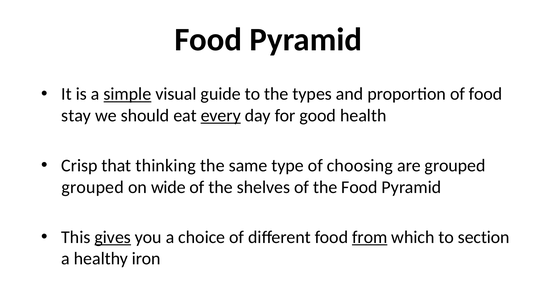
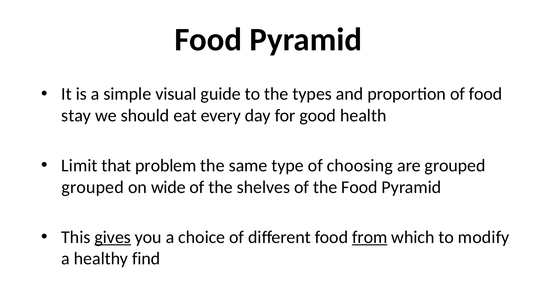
simple underline: present -> none
every underline: present -> none
Crisp: Crisp -> Limit
thinking: thinking -> problem
section: section -> modify
iron: iron -> find
